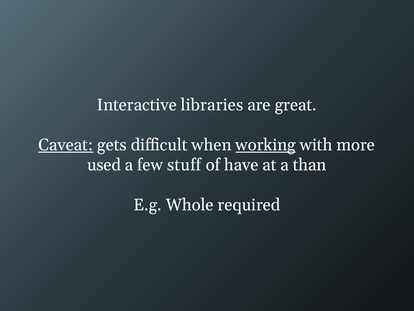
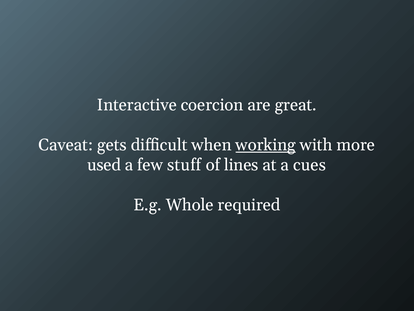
libraries: libraries -> coercion
Caveat underline: present -> none
have: have -> lines
than: than -> cues
